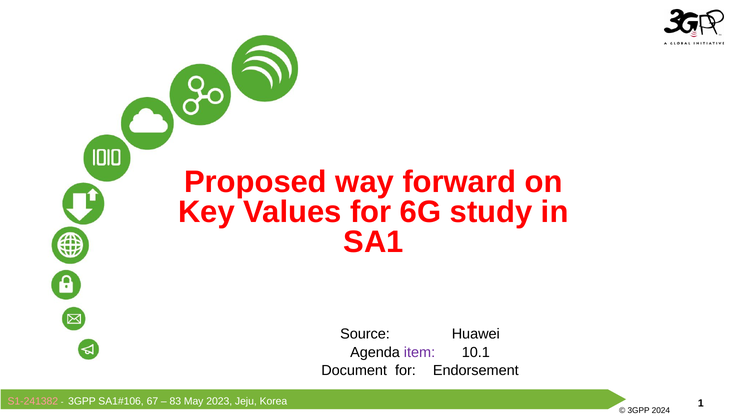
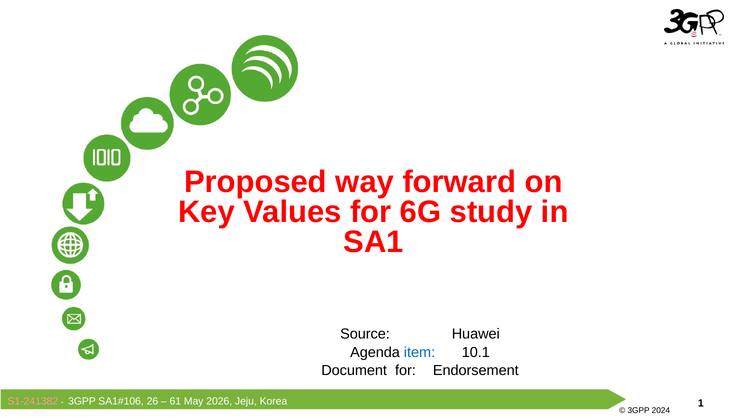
item colour: purple -> blue
67: 67 -> 26
83: 83 -> 61
2023: 2023 -> 2026
